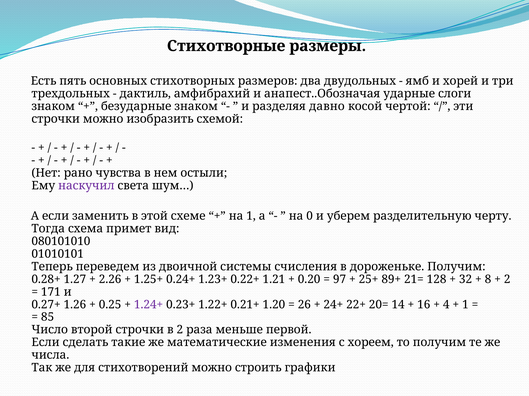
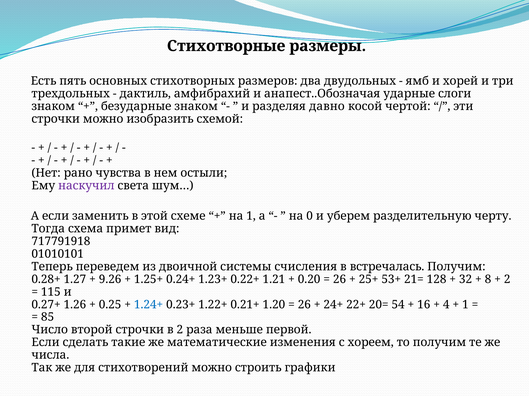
080101010: 080101010 -> 717791918
дороженьке: дороженьке -> встречалась
2.26: 2.26 -> 9.26
97 at (340, 280): 97 -> 26
89+: 89+ -> 53+
171: 171 -> 115
1.24+ colour: purple -> blue
14: 14 -> 54
